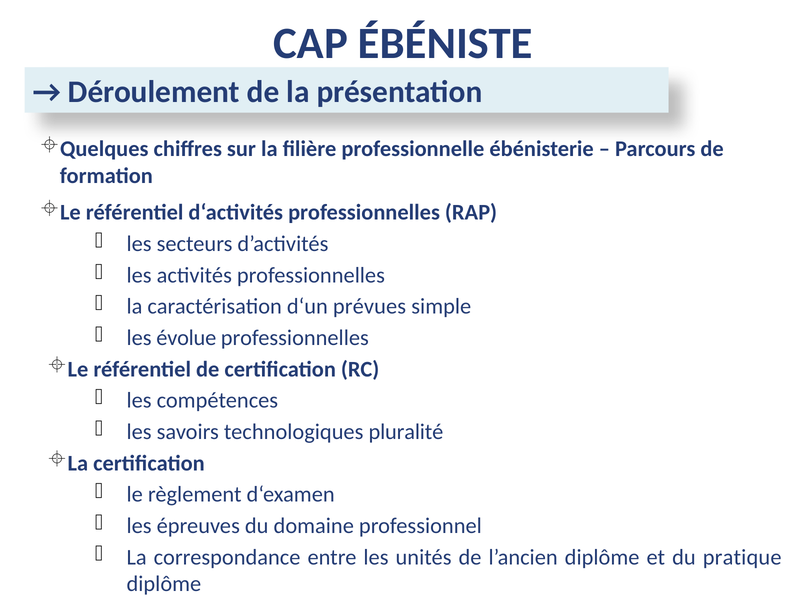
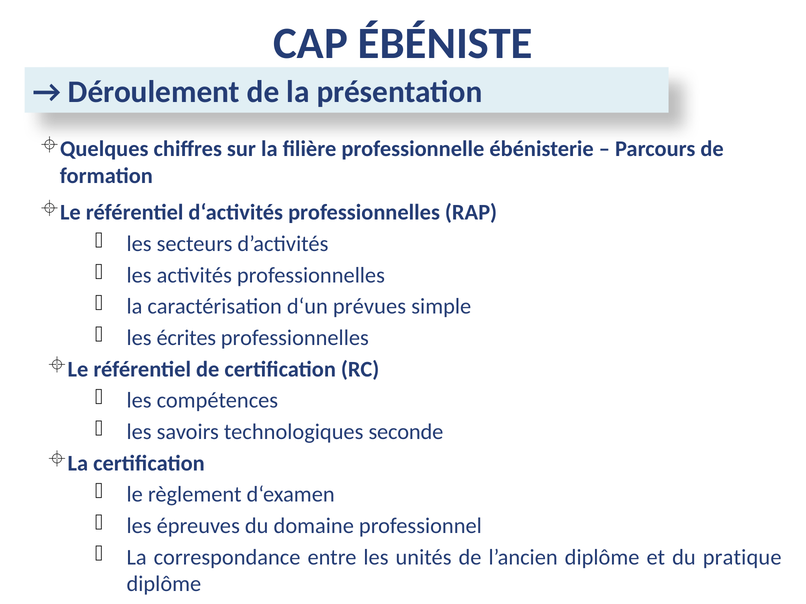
évolue: évolue -> écrites
pluralité: pluralité -> seconde
